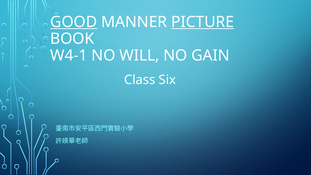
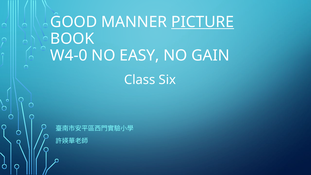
GOOD underline: present -> none
W4-1: W4-1 -> W4-0
WILL: WILL -> EASY
